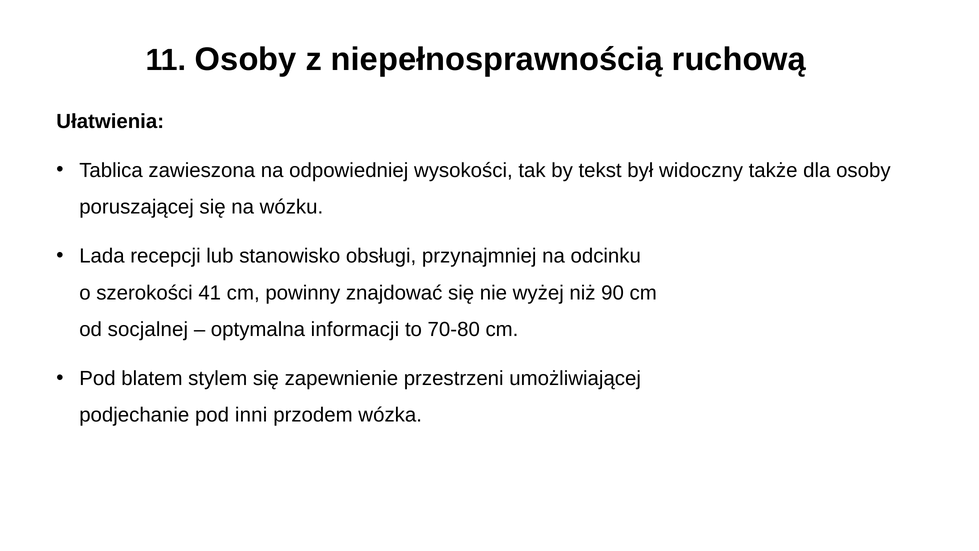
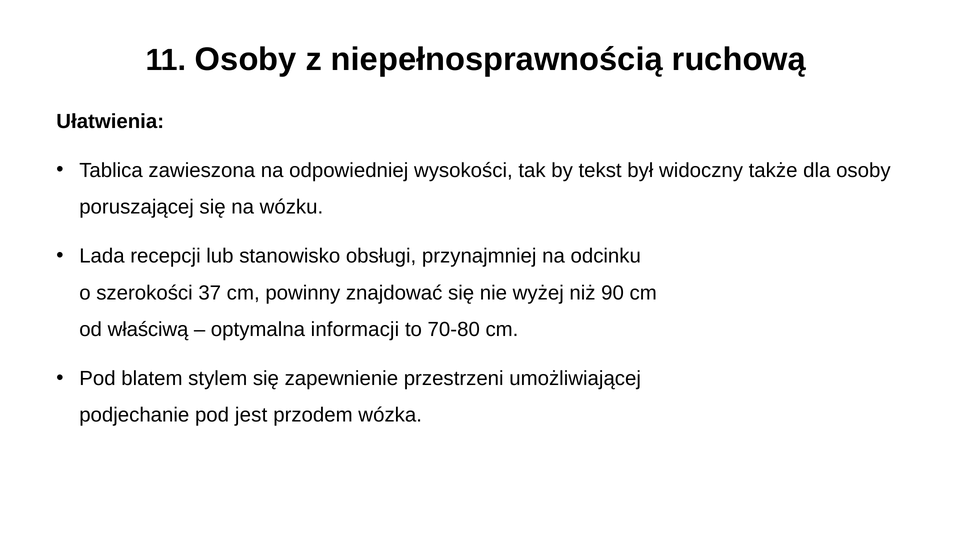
41: 41 -> 37
socjalnej: socjalnej -> właściwą
inni: inni -> jest
